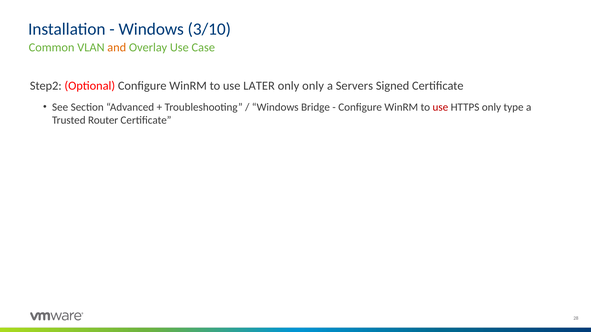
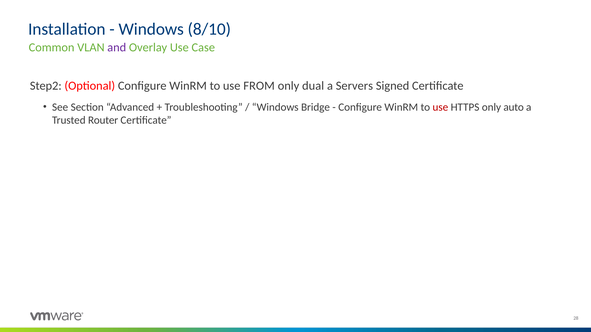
3/10: 3/10 -> 8/10
and colour: orange -> purple
LATER: LATER -> FROM
only only: only -> dual
type: type -> auto
